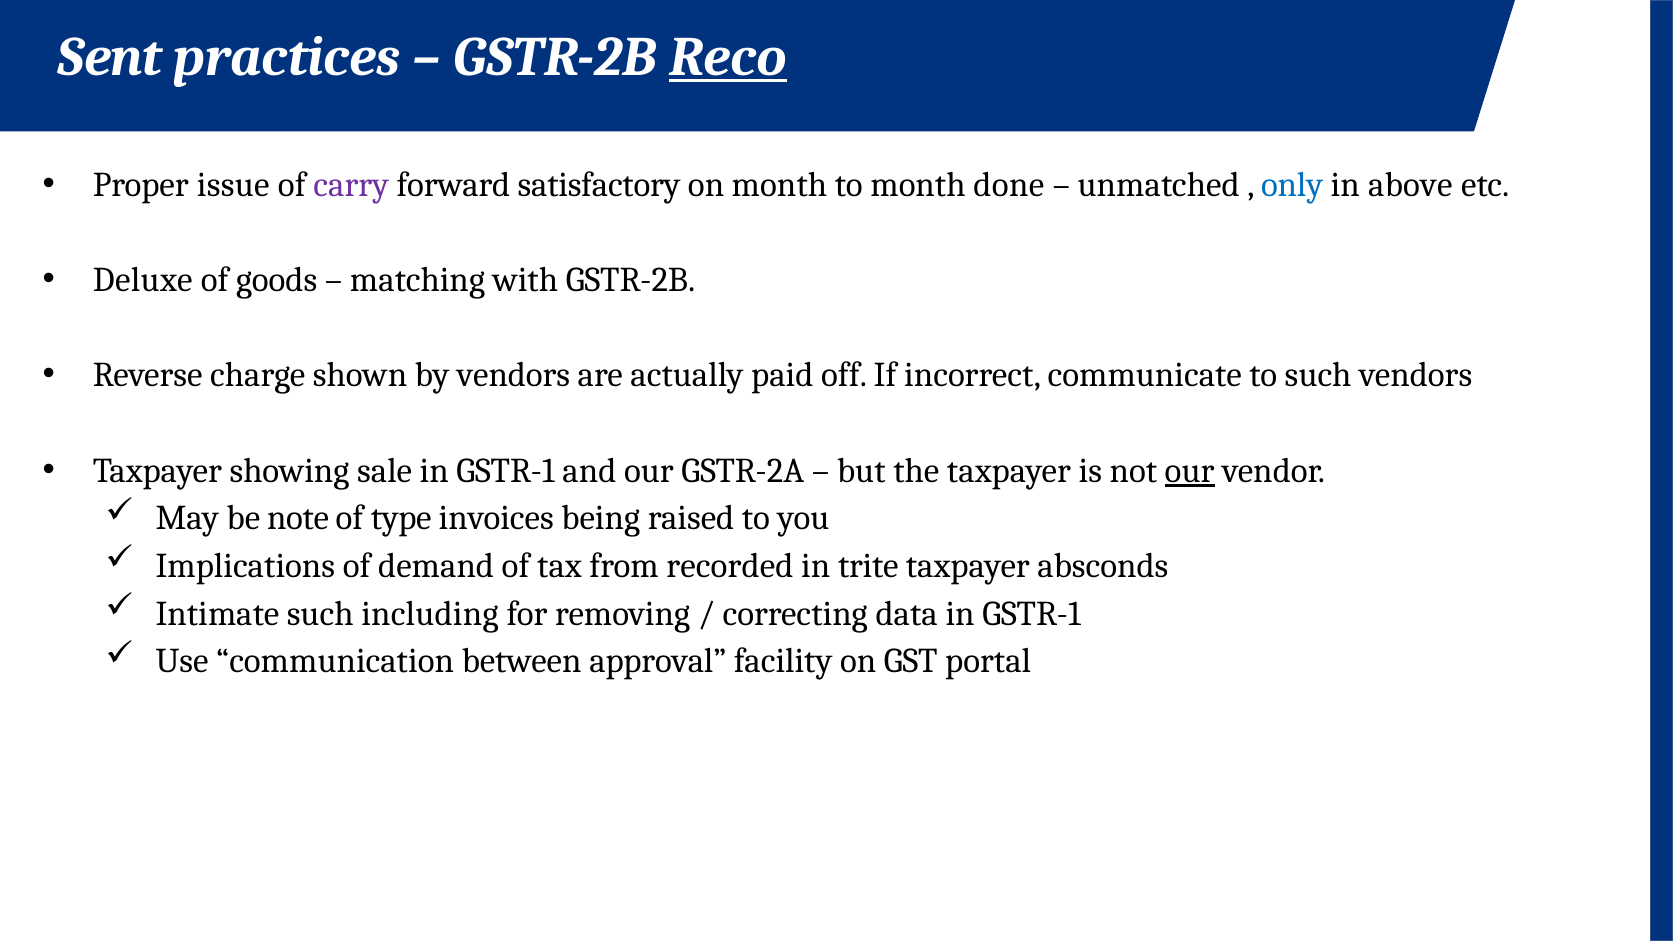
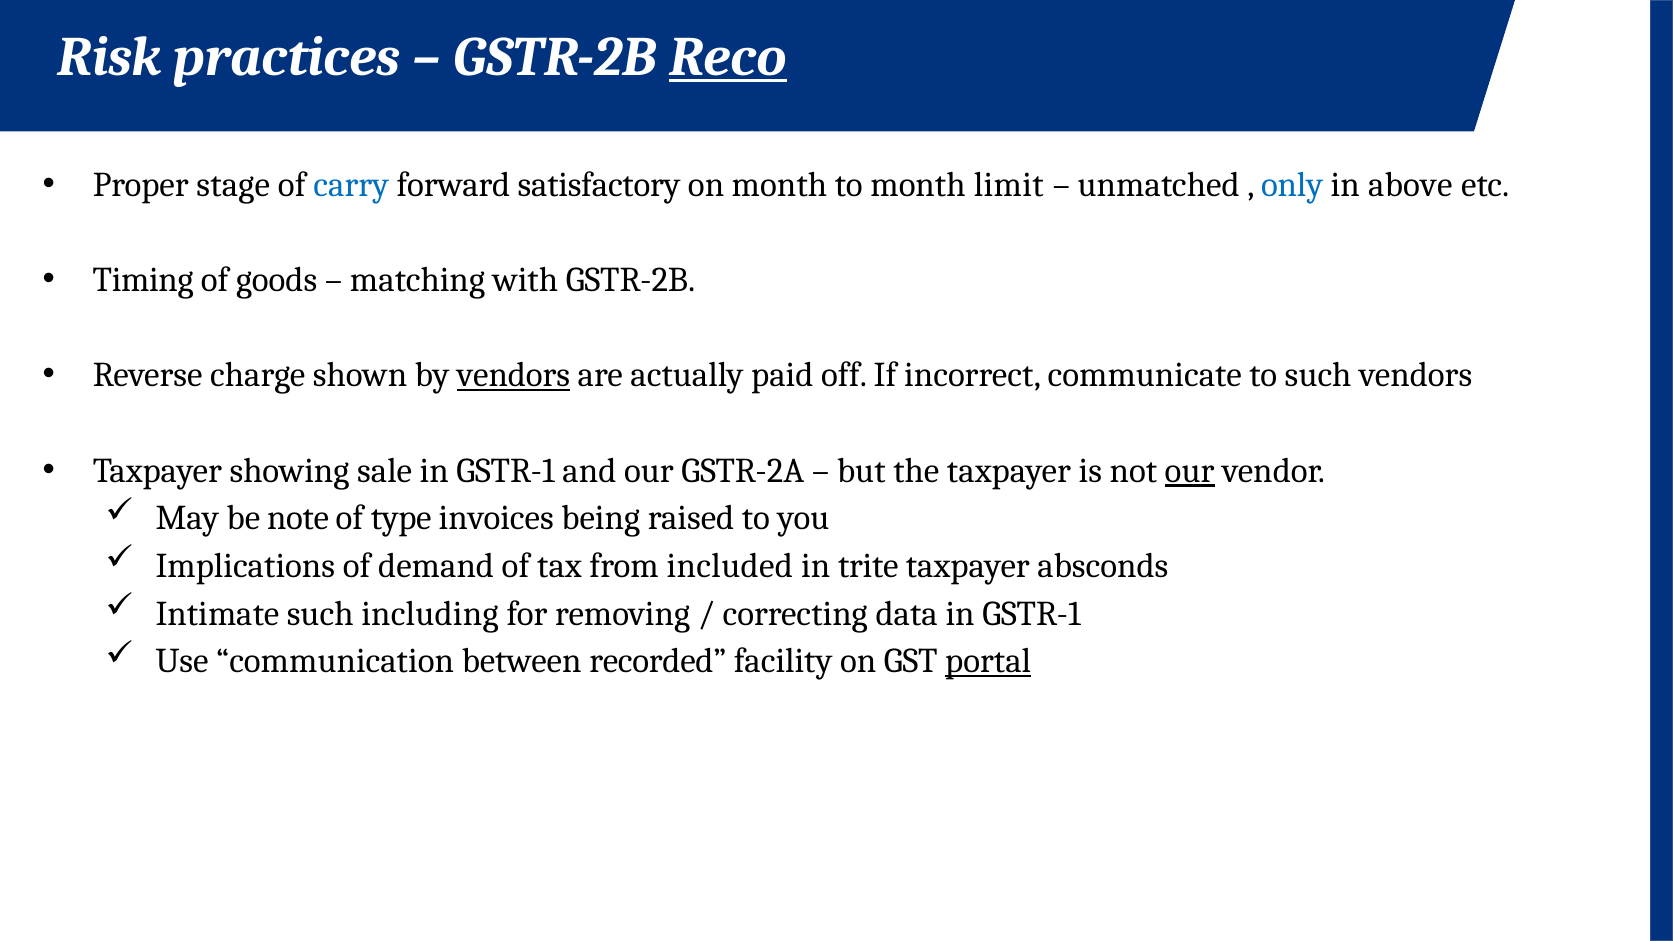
Sent: Sent -> Risk
issue: issue -> stage
carry colour: purple -> blue
done: done -> limit
Deluxe: Deluxe -> Timing
vendors at (513, 375) underline: none -> present
recorded: recorded -> included
approval: approval -> recorded
portal underline: none -> present
